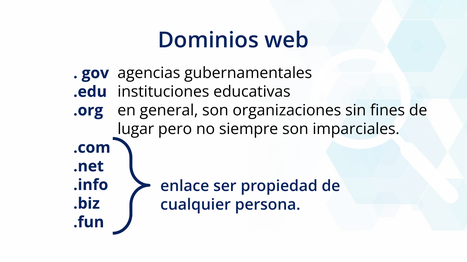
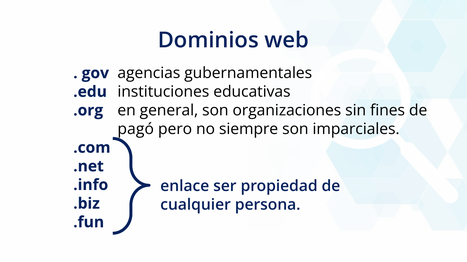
lugar: lugar -> pagó
